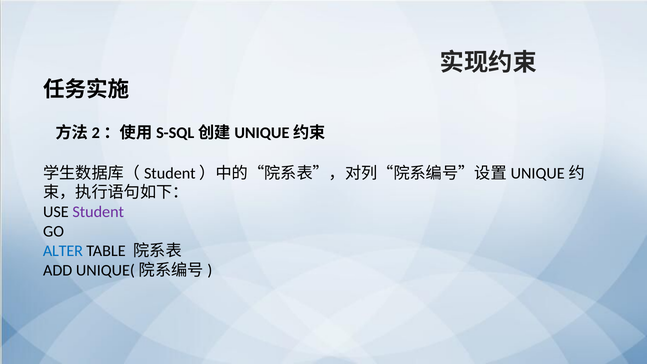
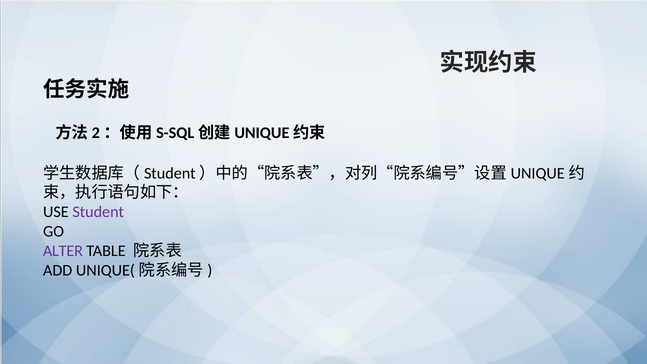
ALTER colour: blue -> purple
